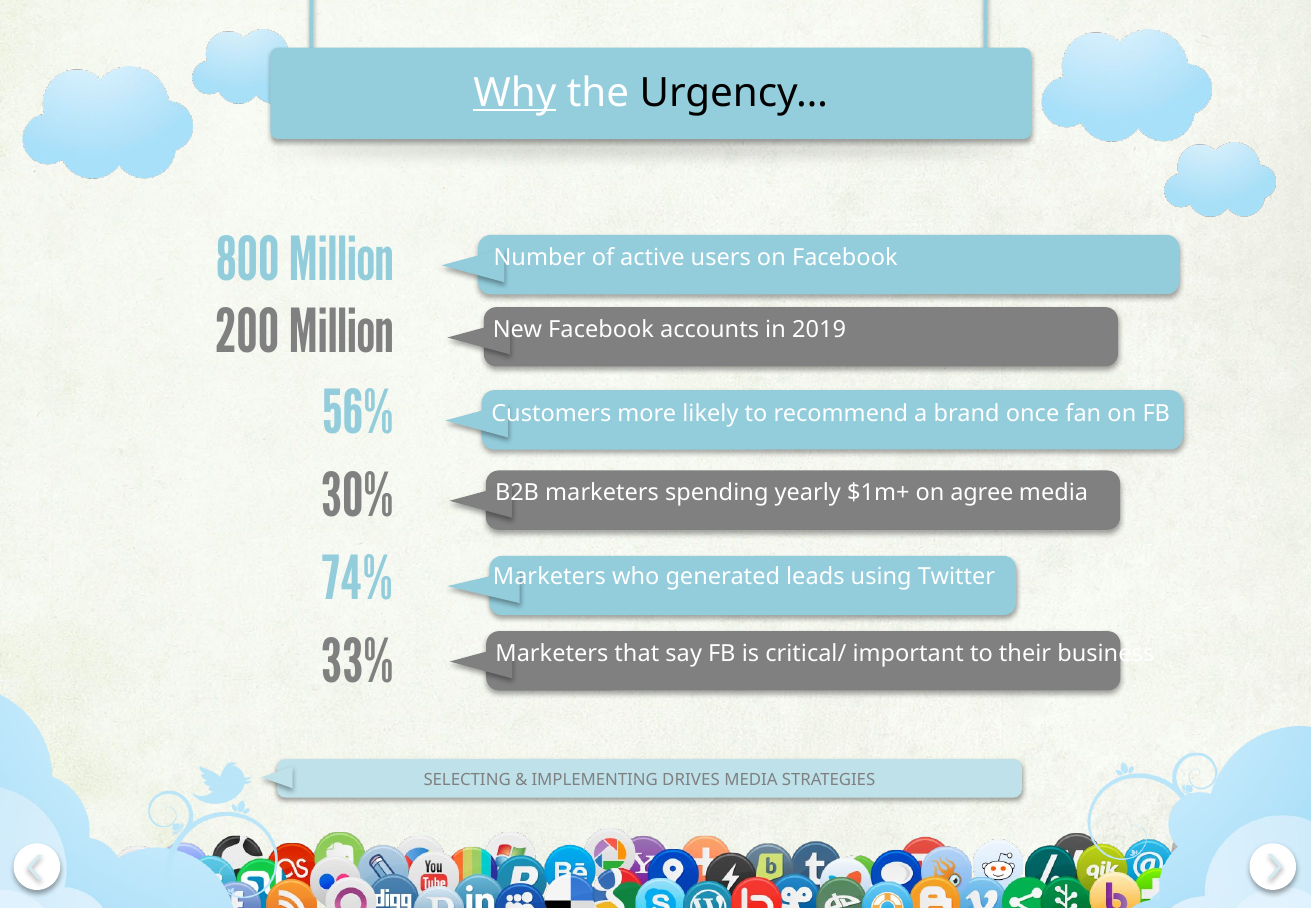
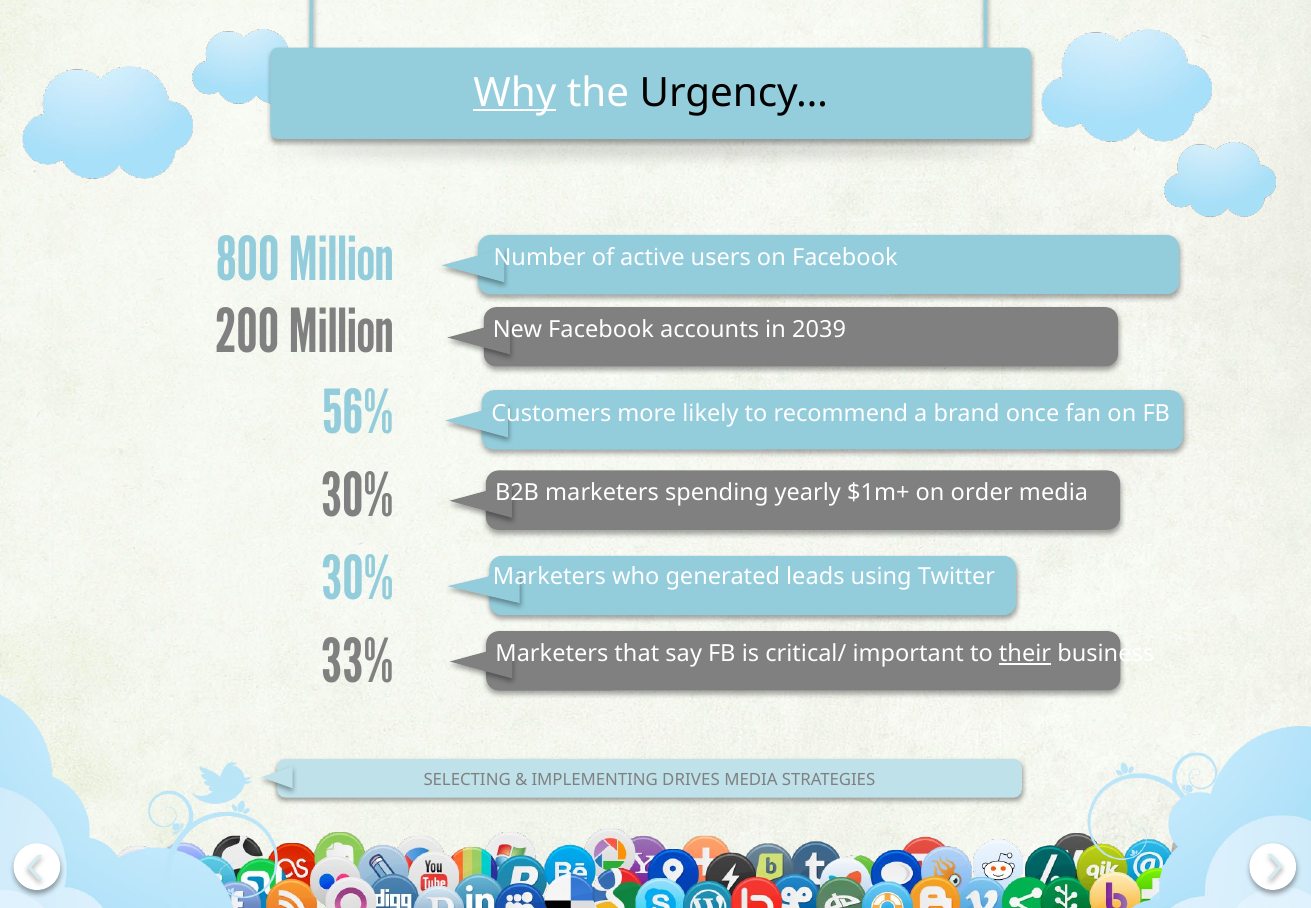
2019: 2019 -> 2039
agree: agree -> order
74% at (357, 579): 74% -> 30%
their underline: none -> present
